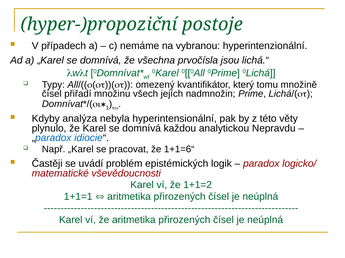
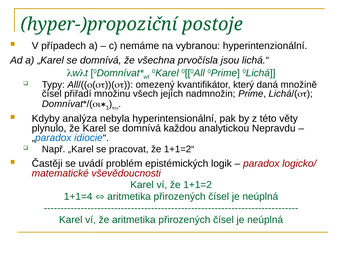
tomu: tomu -> daná
1+1=6“: 1+1=6“ -> 1+1=2“
1+1=1: 1+1=1 -> 1+1=4
